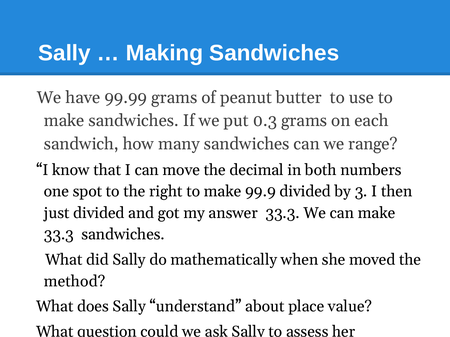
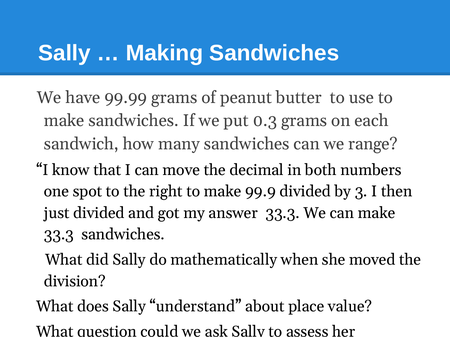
method: method -> division
